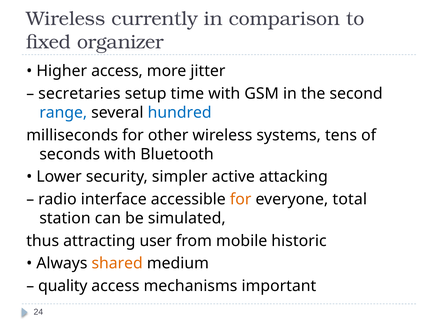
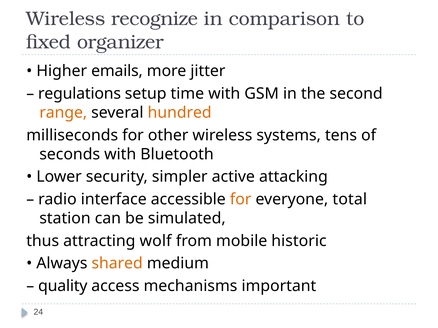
currently: currently -> recognize
Higher access: access -> emails
secretaries: secretaries -> regulations
range colour: blue -> orange
hundred colour: blue -> orange
user: user -> wolf
